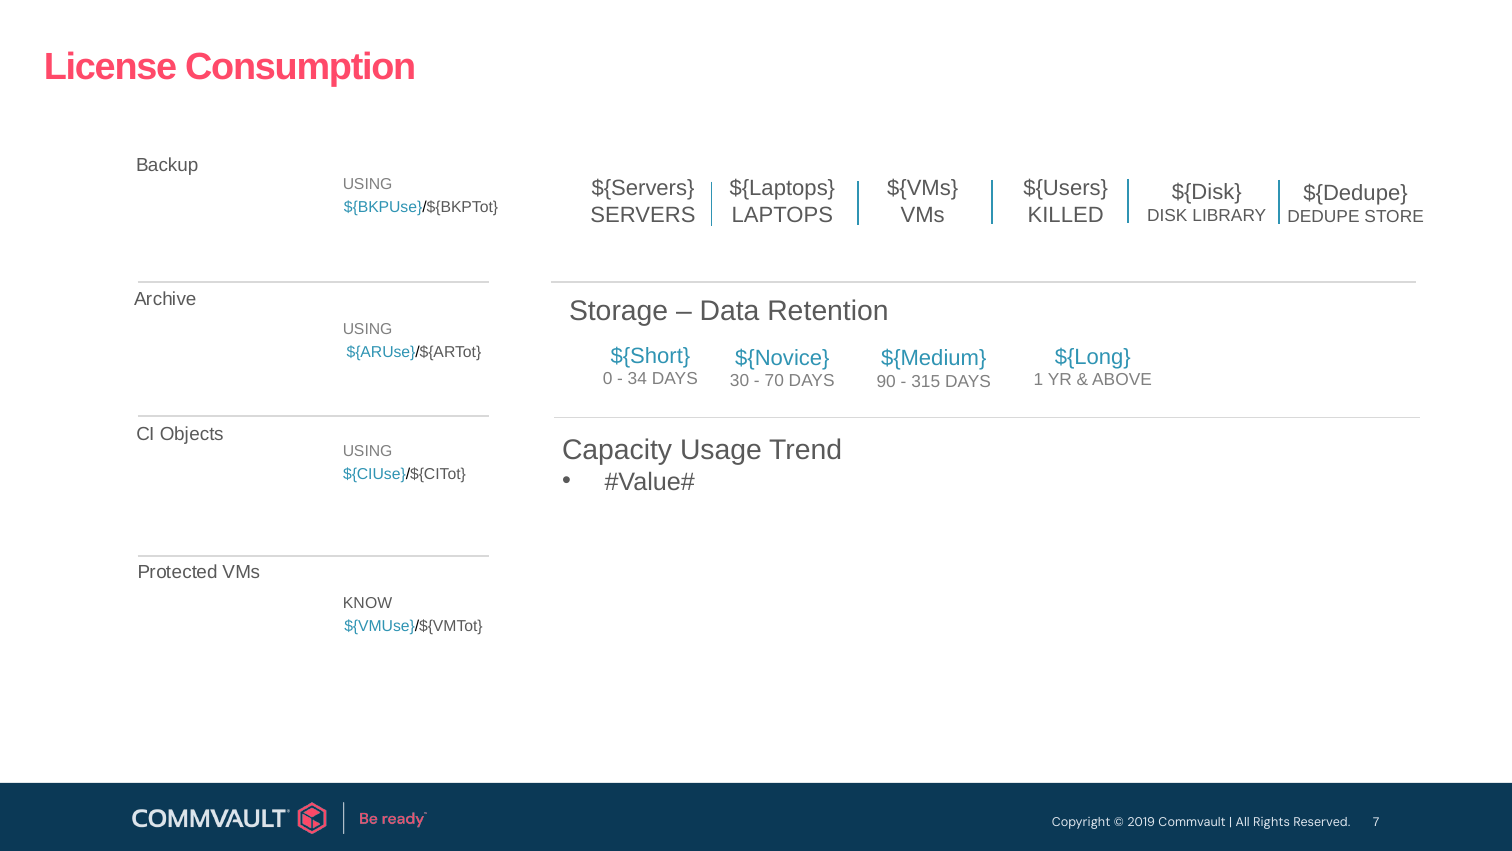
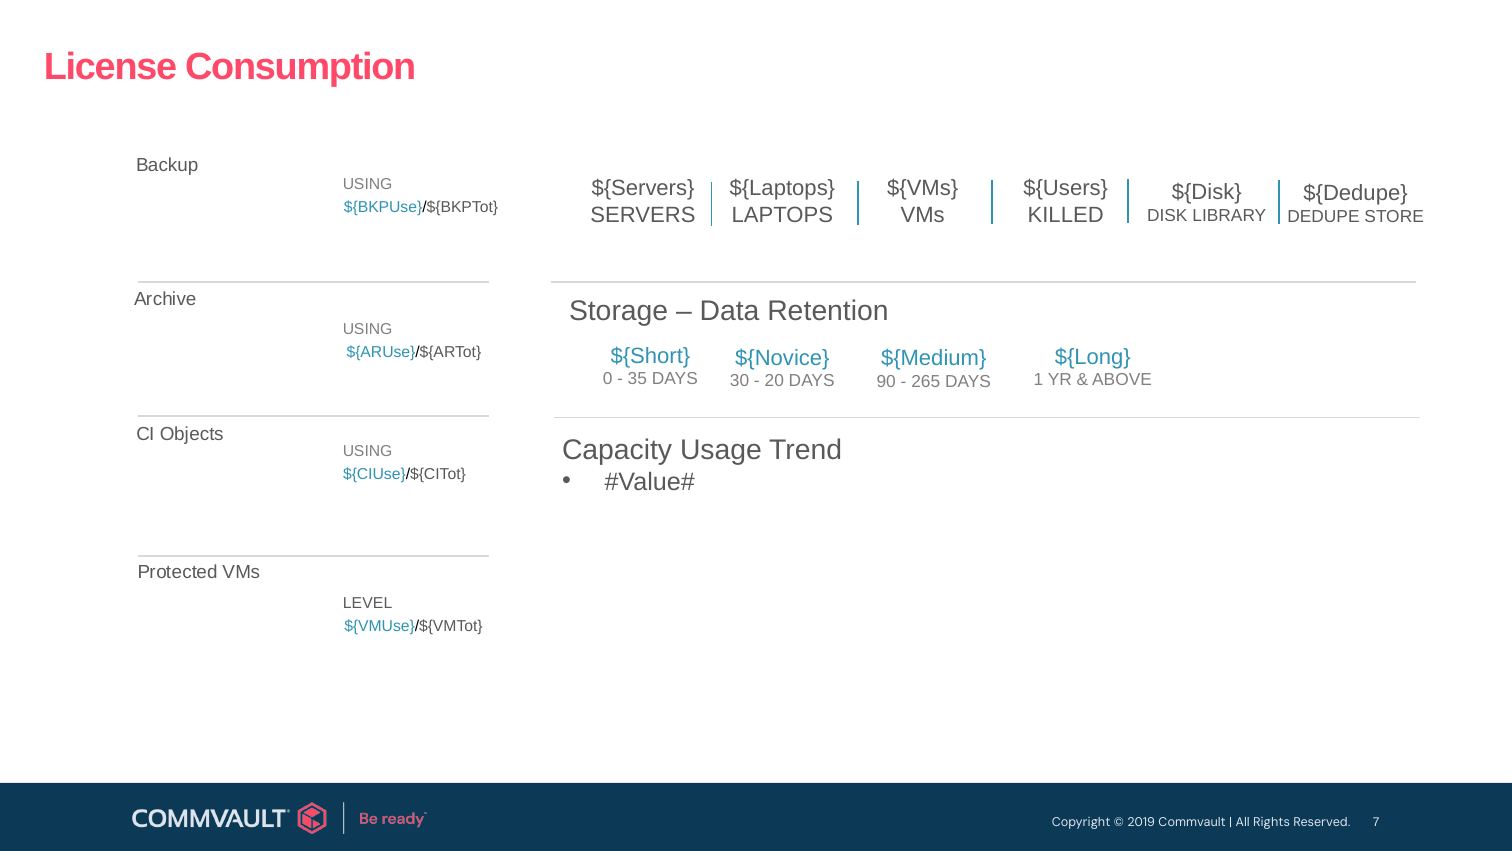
34: 34 -> 35
70: 70 -> 20
315: 315 -> 265
KNOW: KNOW -> LEVEL
